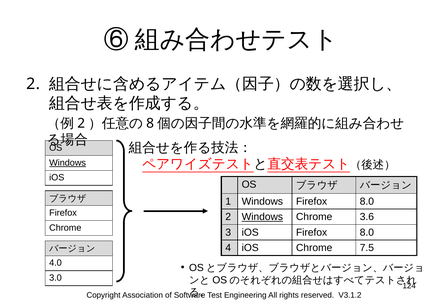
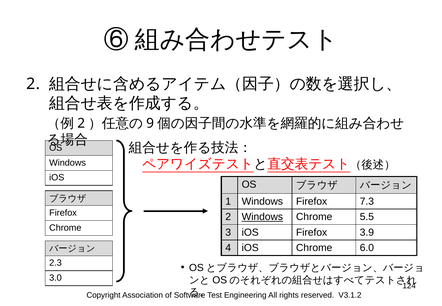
8: 8 -> 9
Windows at (68, 163) underline: present -> none
Windows Firefox 8.0: 8.0 -> 7.3
3.6: 3.6 -> 5.5
iOS Firefox 8.0: 8.0 -> 3.9
7.5: 7.5 -> 6.0
4.0: 4.0 -> 2.3
